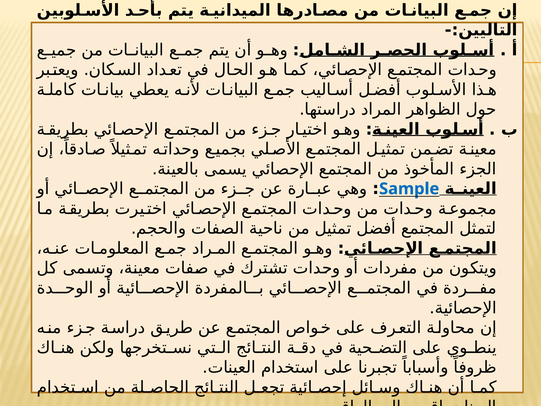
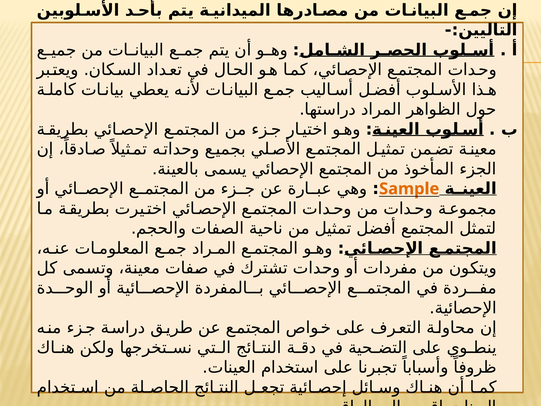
Sample colour: blue -> orange
